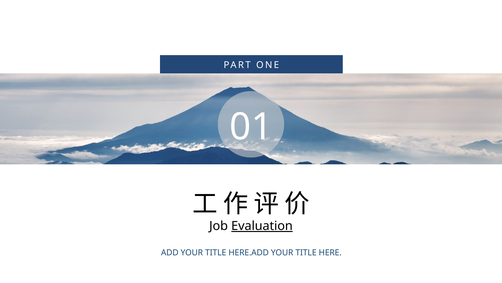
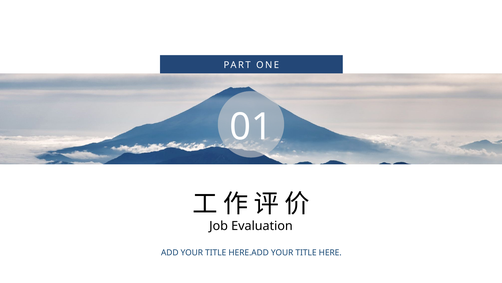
Evaluation underline: present -> none
